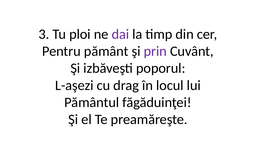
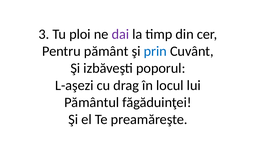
prin colour: purple -> blue
